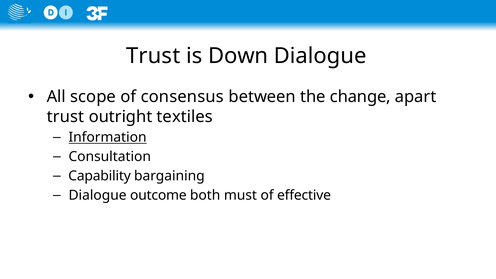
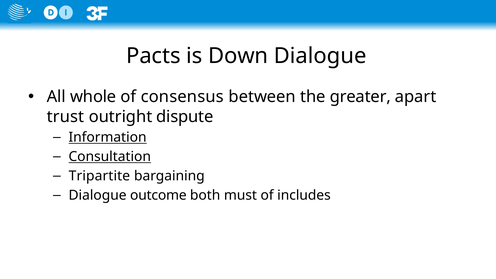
Trust at (153, 56): Trust -> Pacts
scope: scope -> whole
change: change -> greater
textiles: textiles -> dispute
Consultation underline: none -> present
Capability: Capability -> Tripartite
effective: effective -> includes
